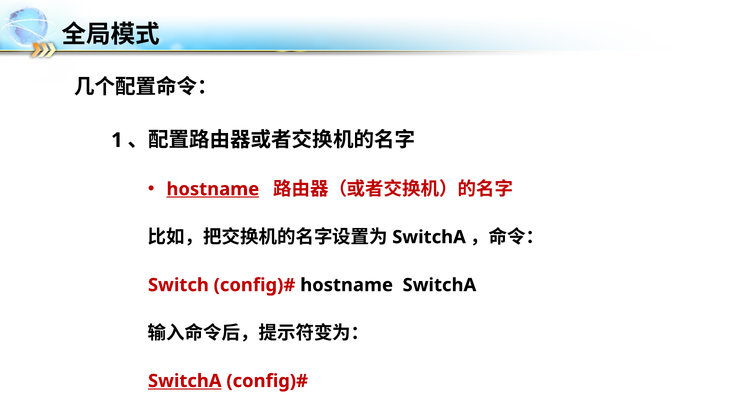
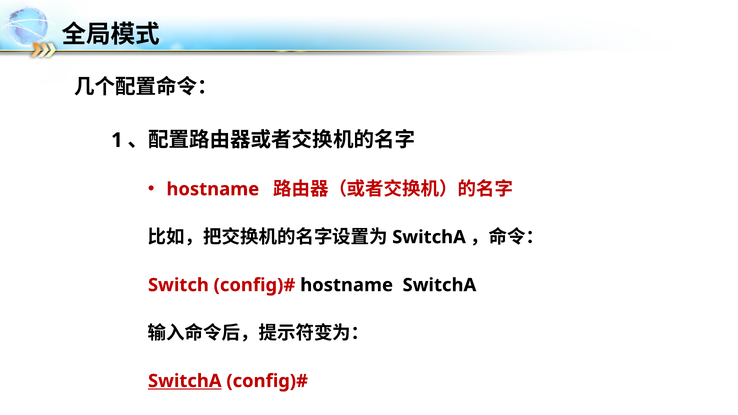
hostname at (213, 189) underline: present -> none
